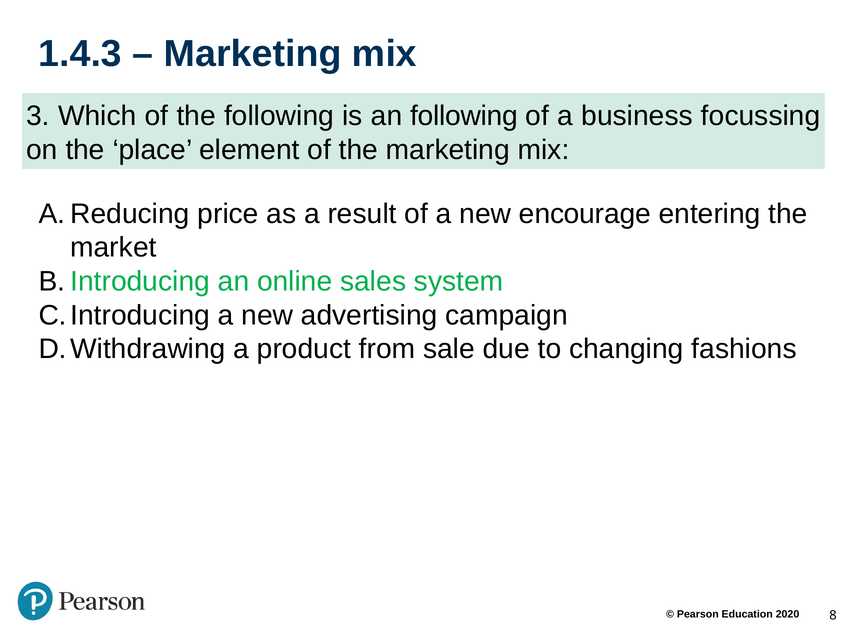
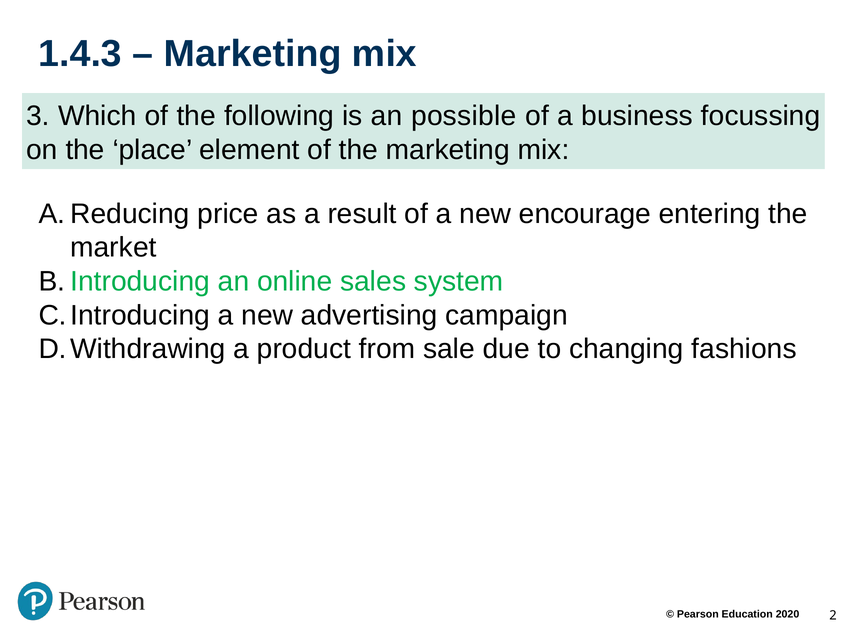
an following: following -> possible
8: 8 -> 2
